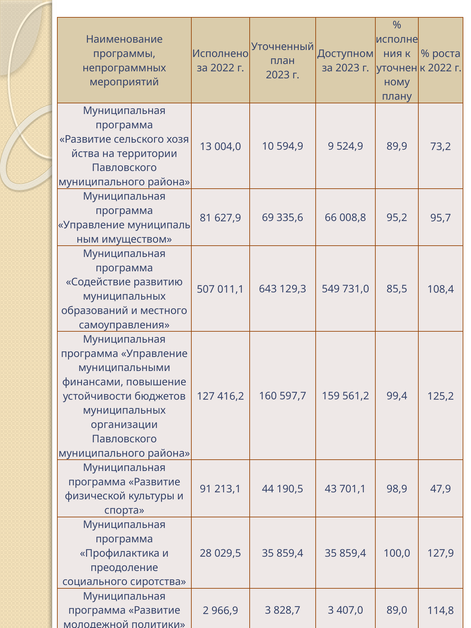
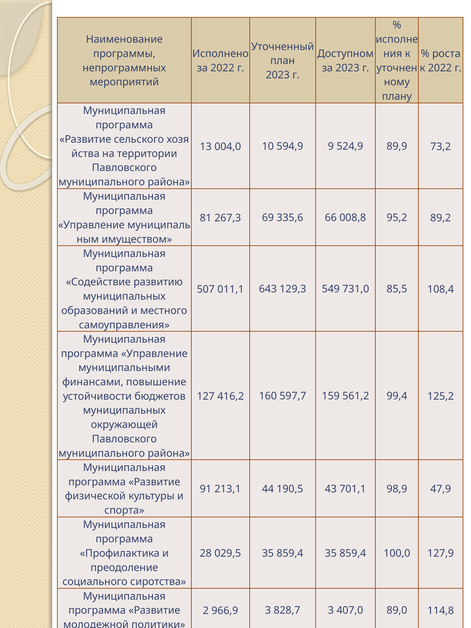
627,9: 627,9 -> 267,3
95,7: 95,7 -> 89,2
организации at (124, 425): организации -> окружающей
